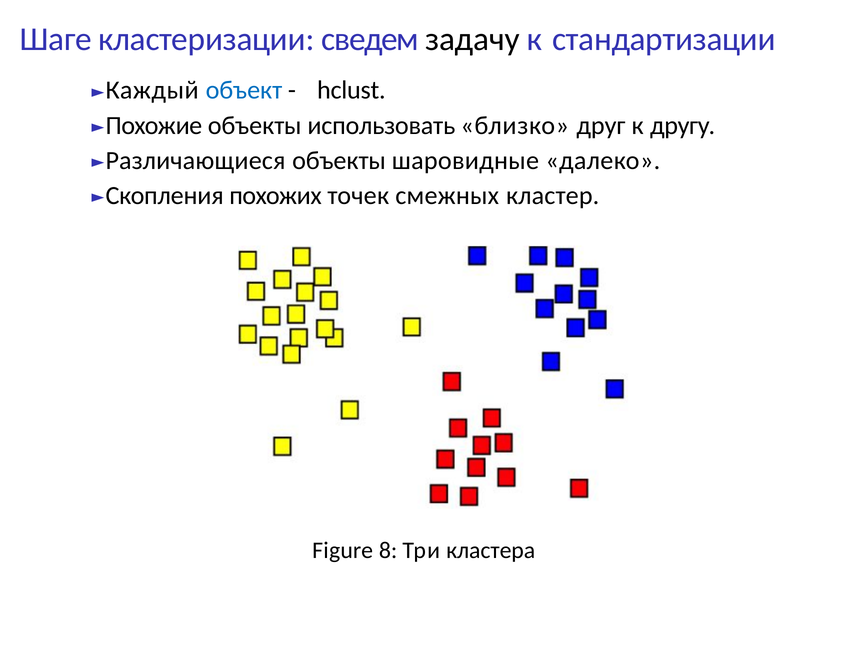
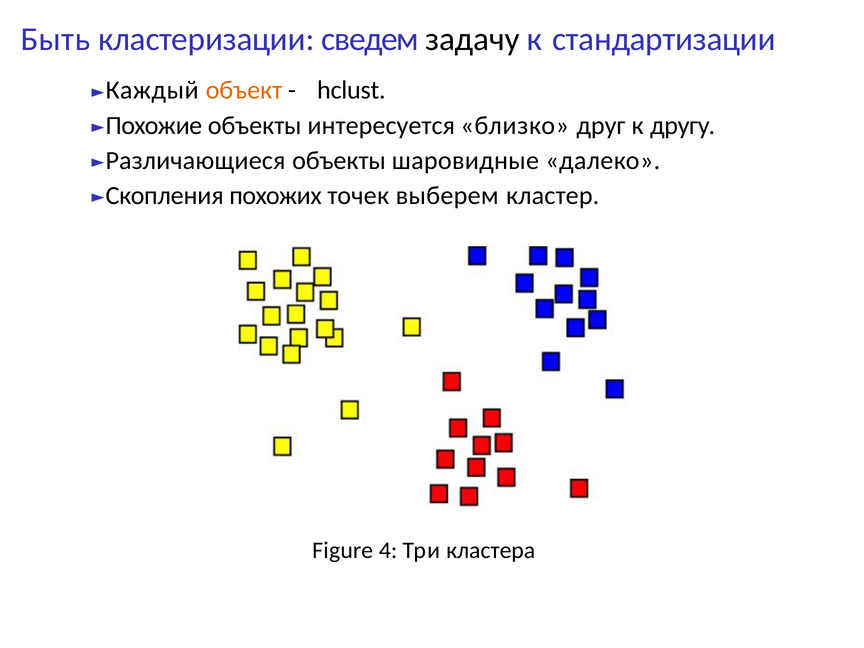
Шаге: Шаге -> Быть
объект colour: blue -> orange
использовать: использовать -> интересуется
смежных: смежных -> выберем
8: 8 -> 4
